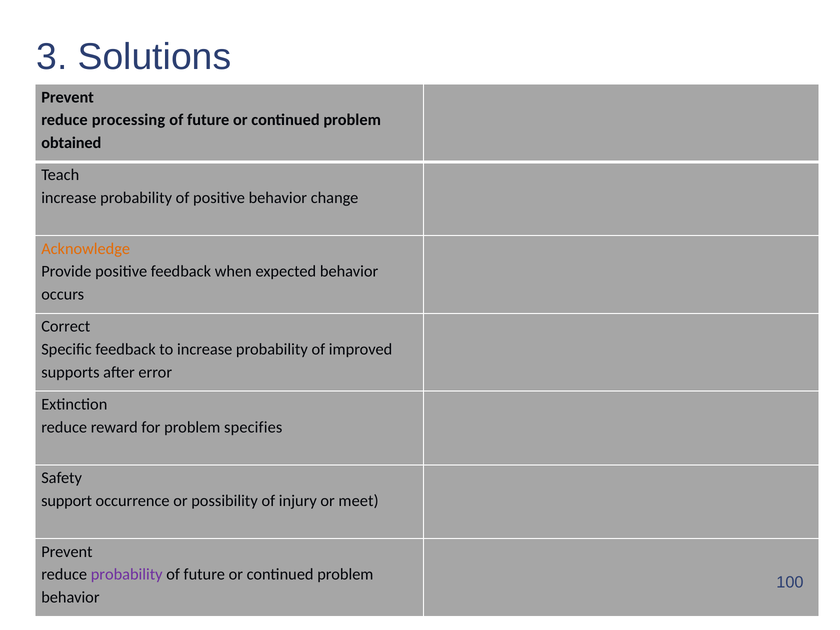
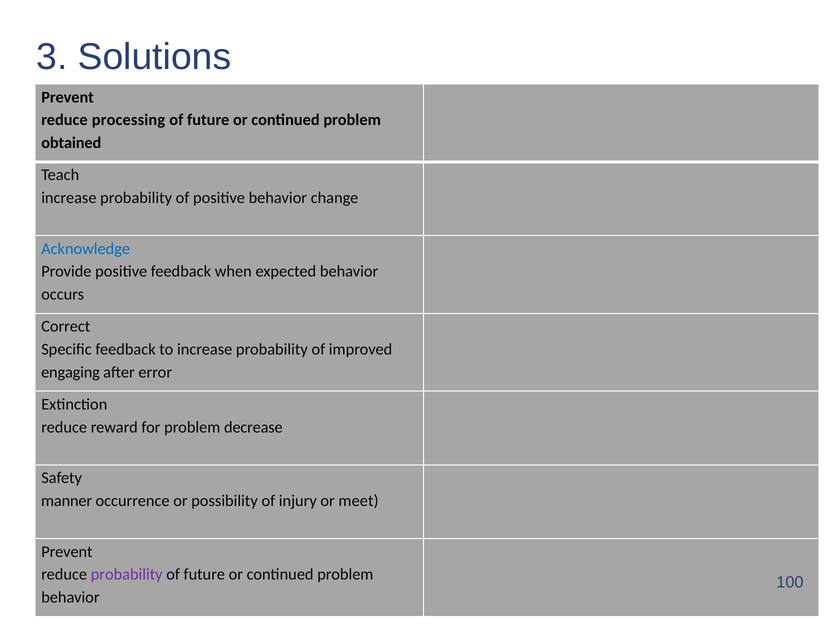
Acknowledge colour: orange -> blue
supports: supports -> engaging
specifies: specifies -> decrease
support: support -> manner
